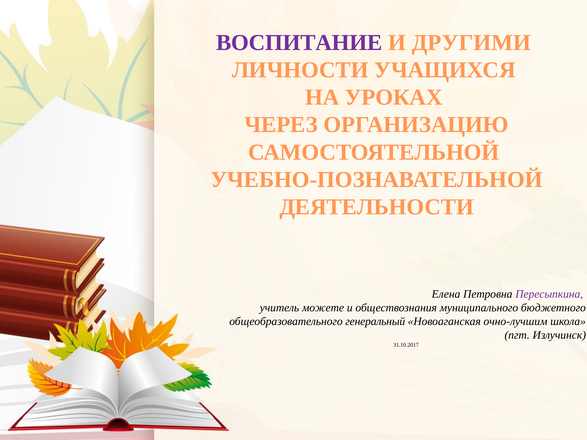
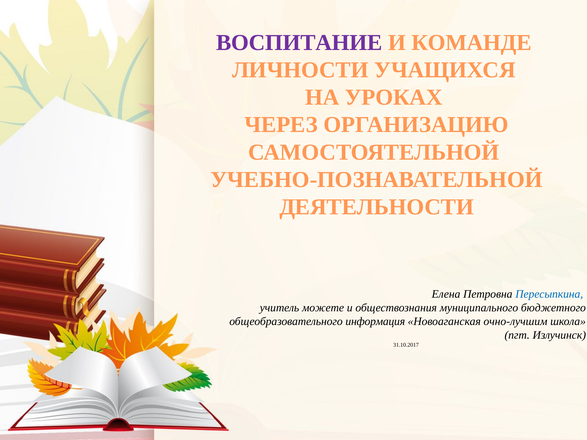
ДРУГИМИ: ДРУГИМИ -> КОМАНДЕ
Пересыпкина colour: purple -> blue
генеральный: генеральный -> информация
